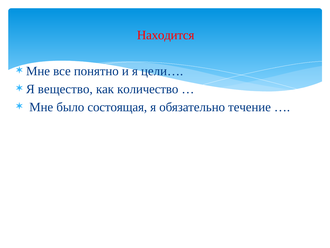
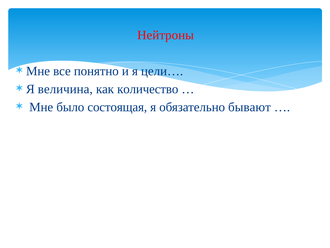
Находится: Находится -> Нейтроны
вещество: вещество -> величина
течение: течение -> бывают
